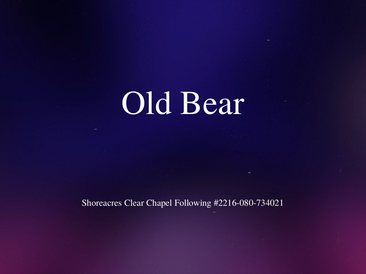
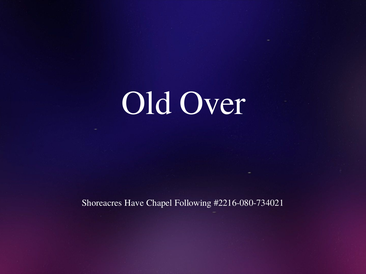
Bear: Bear -> Over
Clear: Clear -> Have
